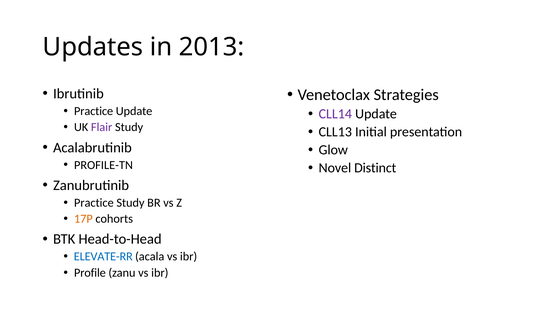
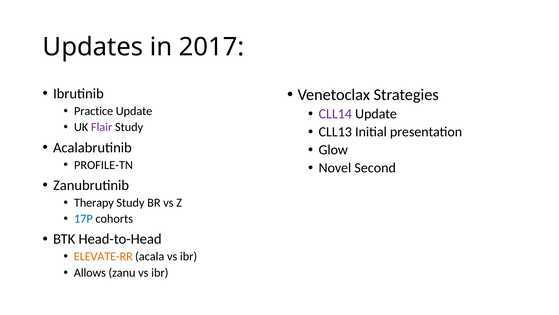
2013: 2013 -> 2017
Distinct: Distinct -> Second
Practice at (94, 202): Practice -> Therapy
17P colour: orange -> blue
ELEVATE-RR colour: blue -> orange
Profile: Profile -> Allows
